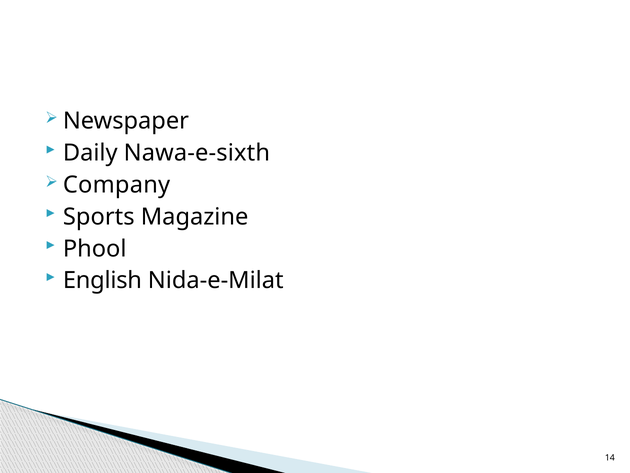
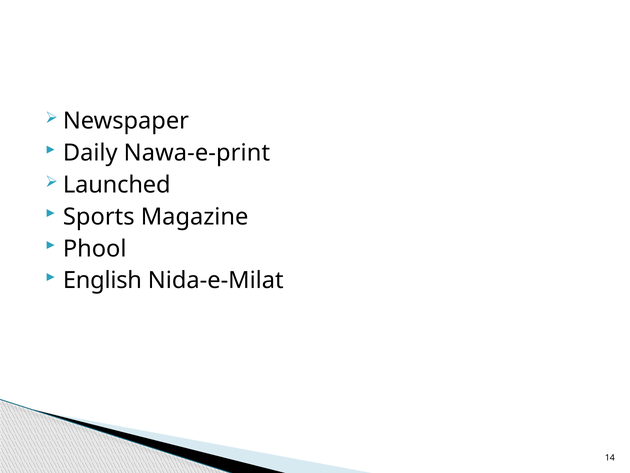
Nawa-e-sixth: Nawa-e-sixth -> Nawa-e-print
Company: Company -> Launched
